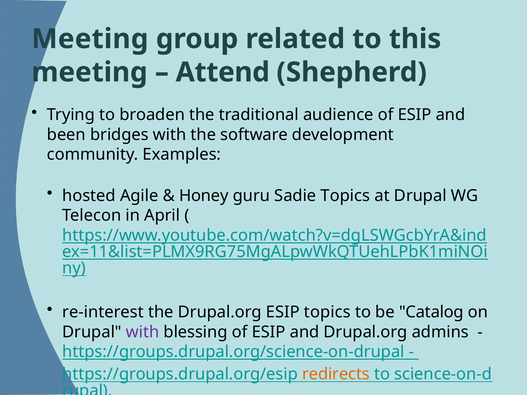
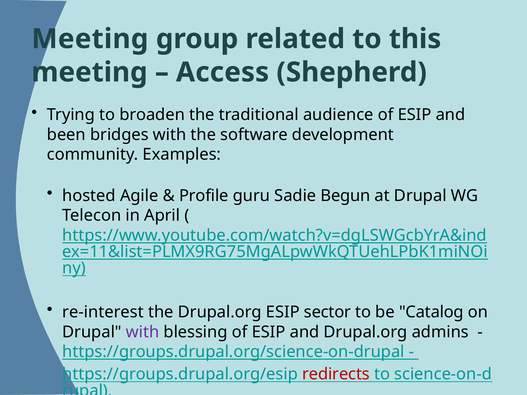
Attend: Attend -> Access
Honey: Honey -> Profile
Sadie Topics: Topics -> Begun
ESIP topics: topics -> sector
redirects colour: orange -> red
